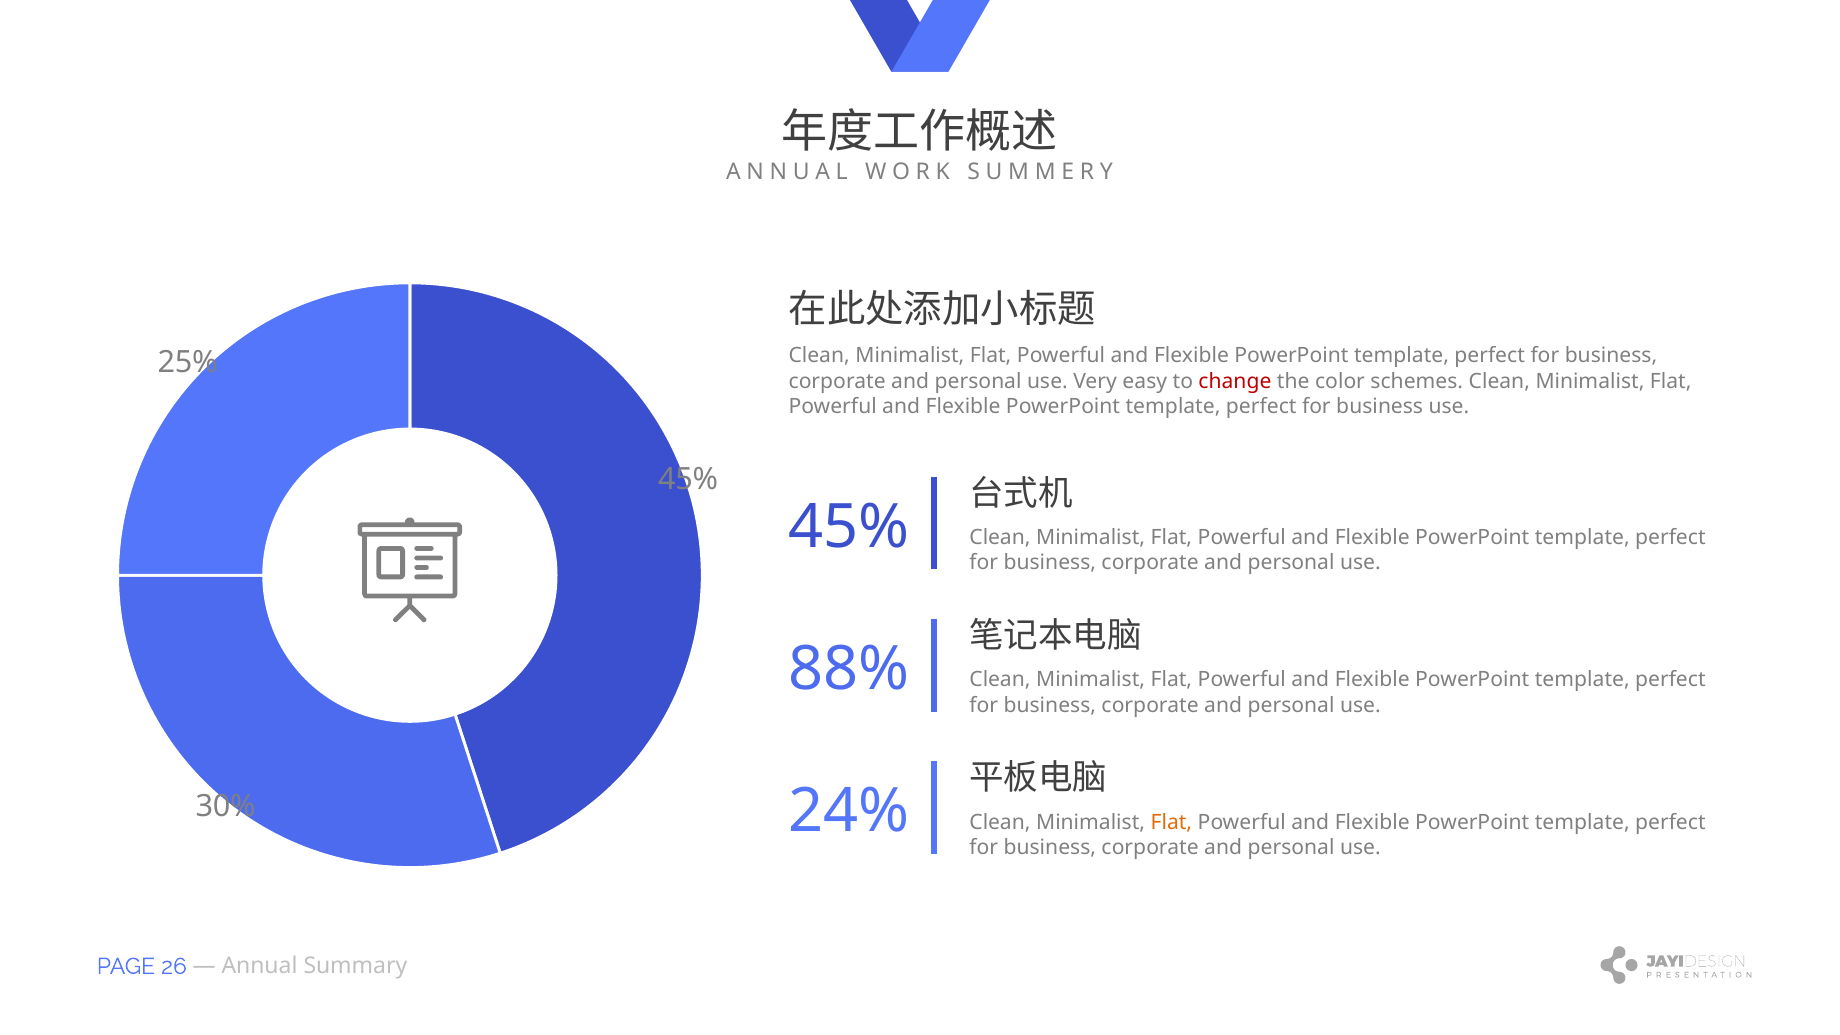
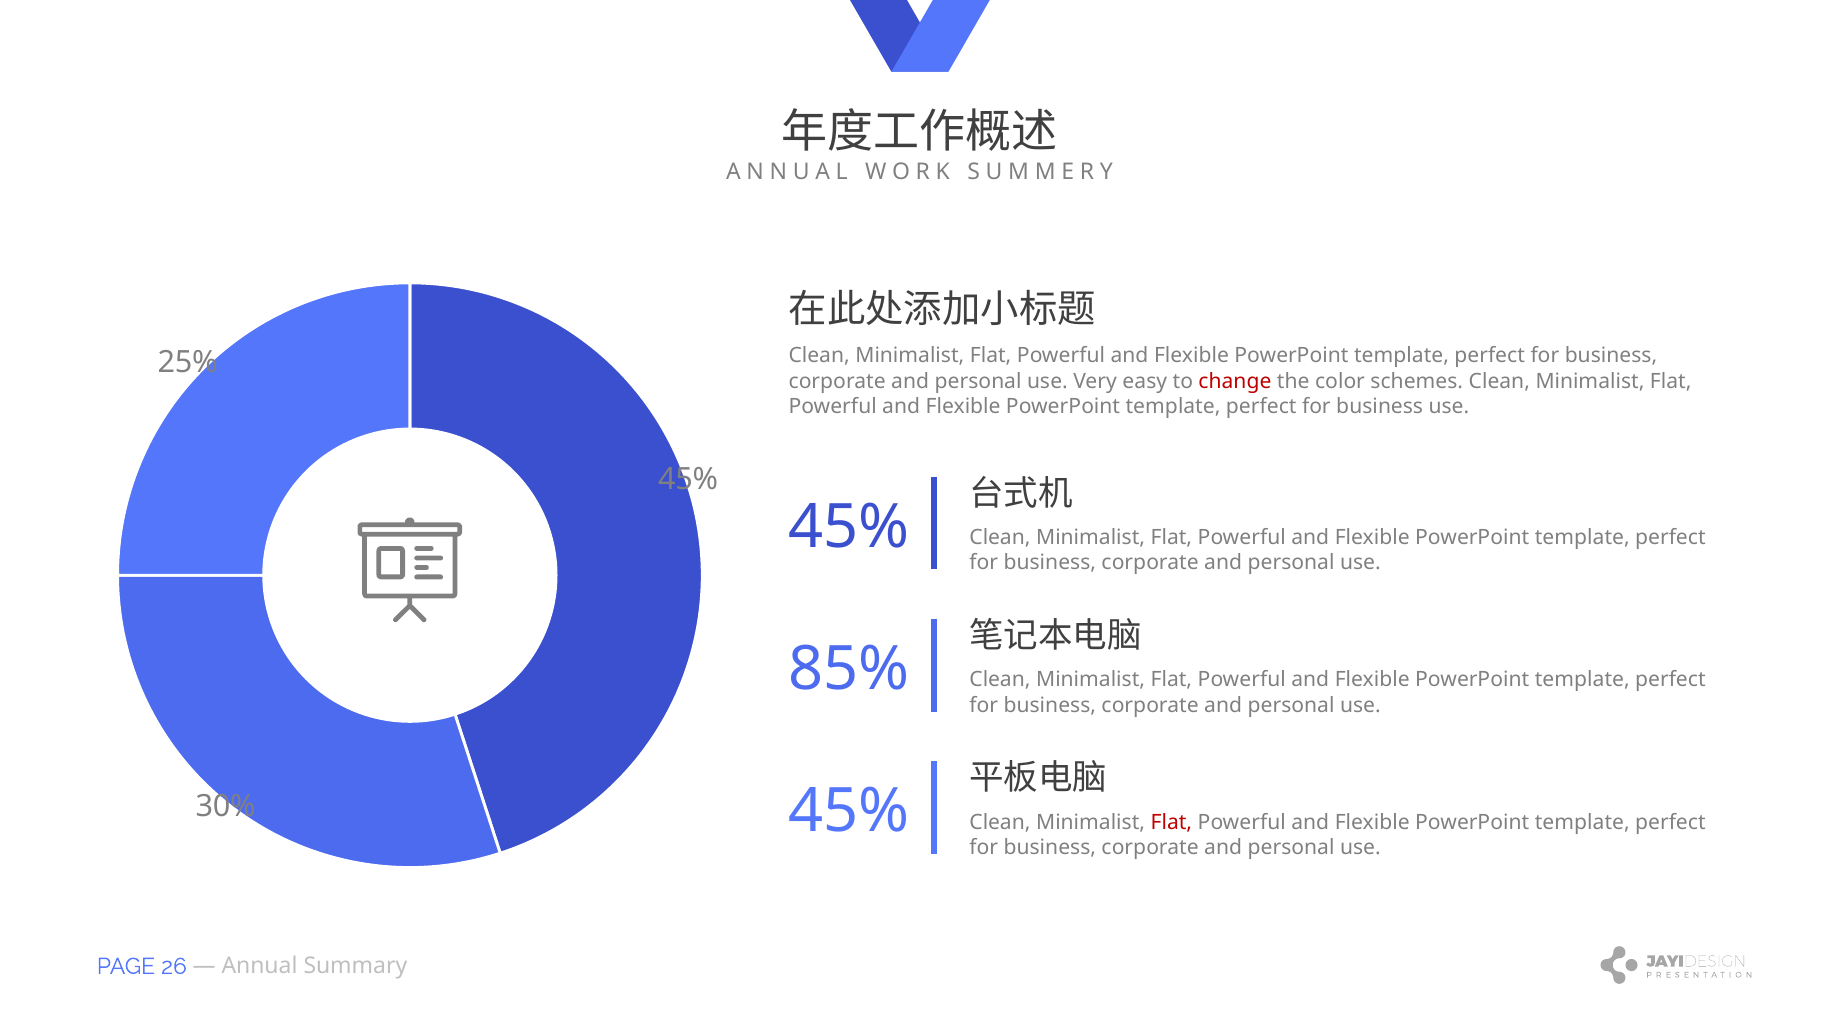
88%: 88% -> 85%
24% at (849, 811): 24% -> 45%
Flat at (1171, 822) colour: orange -> red
